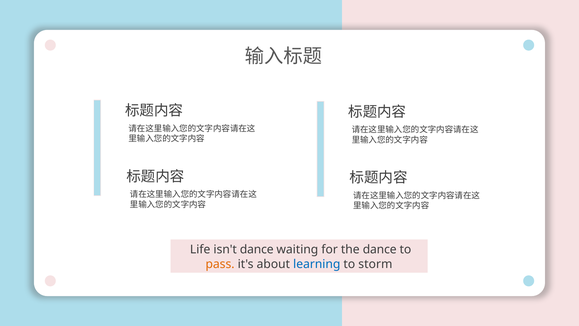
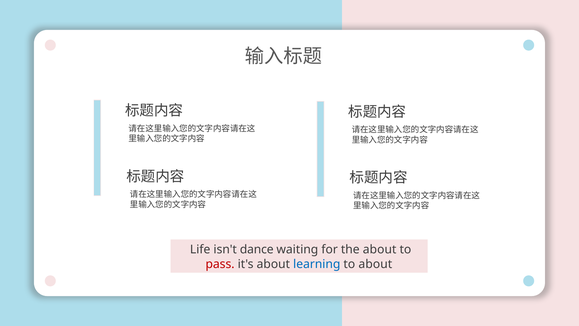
the dance: dance -> about
pass colour: orange -> red
to storm: storm -> about
